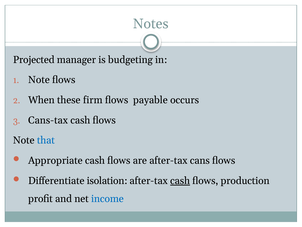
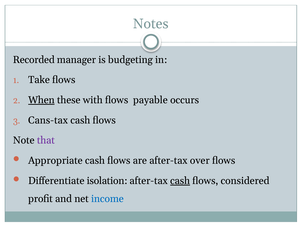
Projected: Projected -> Recorded
Note at (39, 80): Note -> Take
When underline: none -> present
firm: firm -> with
that colour: blue -> purple
cans: cans -> over
production: production -> considered
